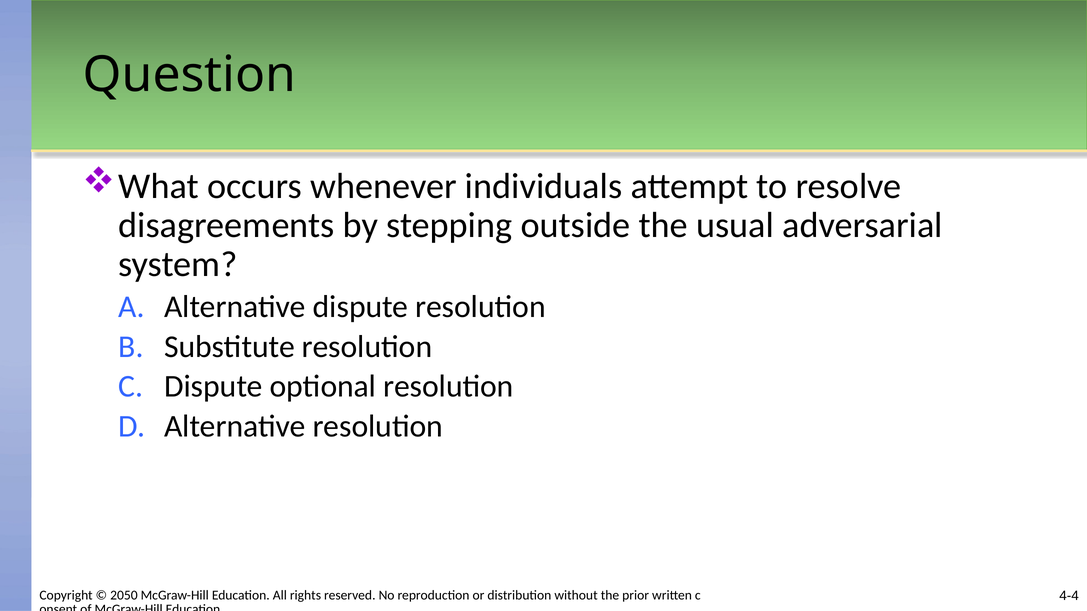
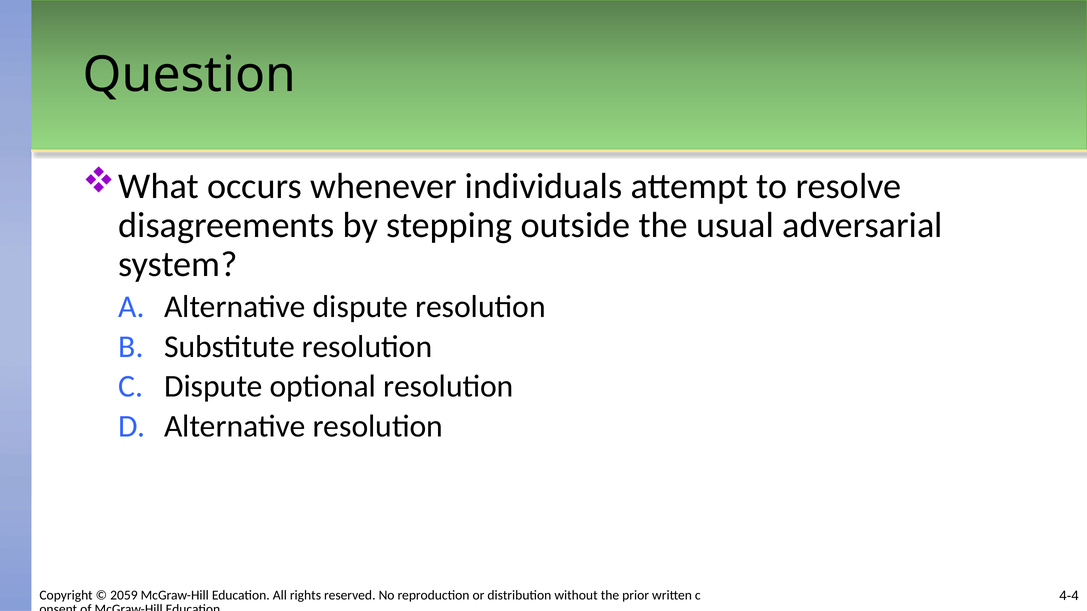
2050: 2050 -> 2059
